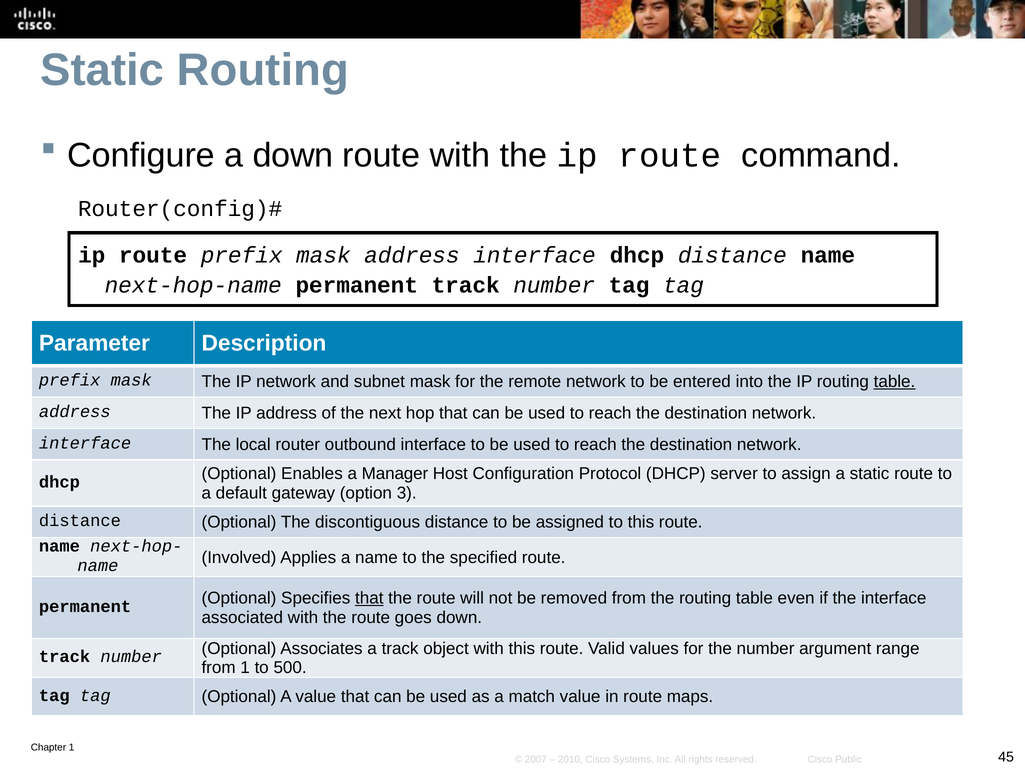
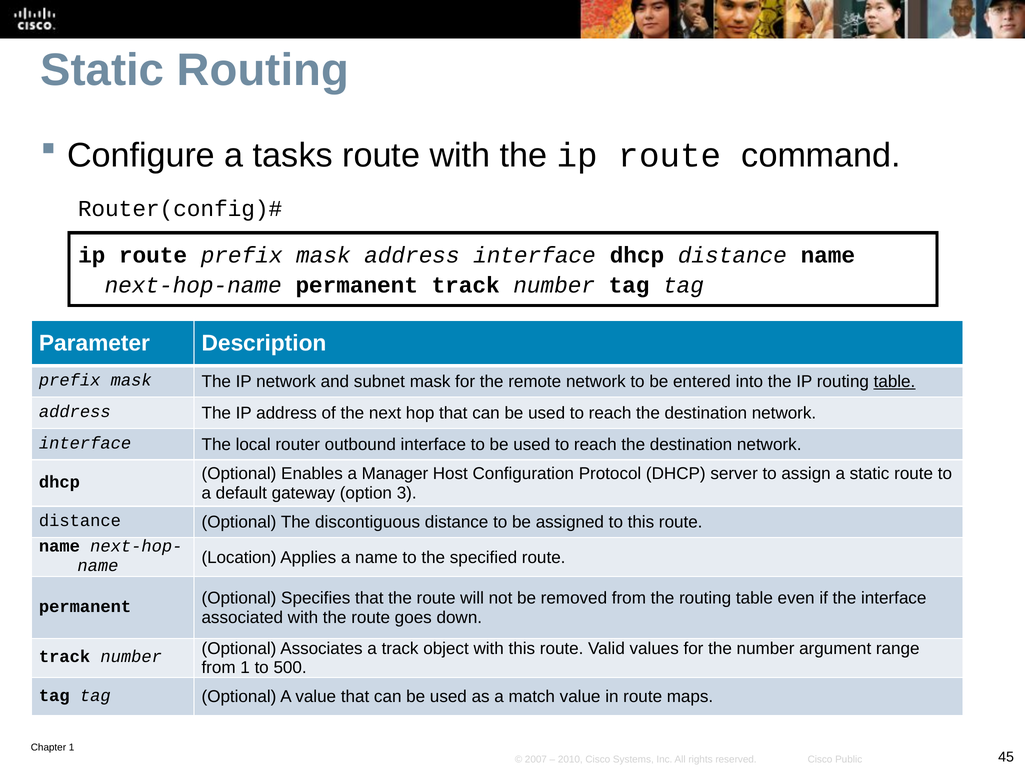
a down: down -> tasks
Involved: Involved -> Location
that at (369, 598) underline: present -> none
